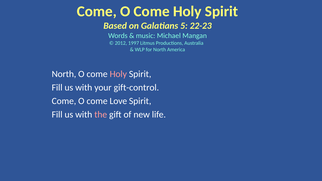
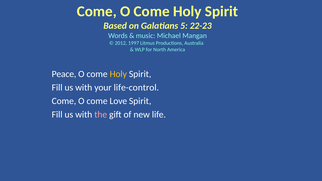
North at (64, 74): North -> Peace
Holy at (118, 74) colour: pink -> yellow
gift-control: gift-control -> life-control
